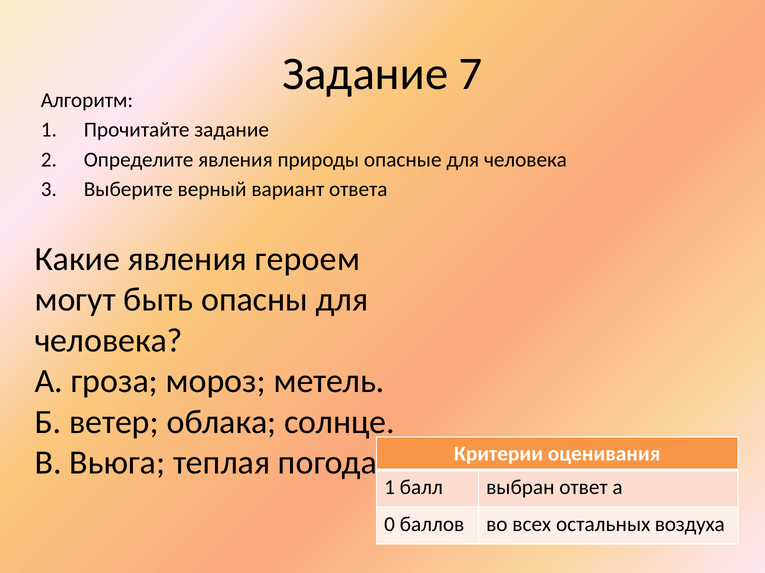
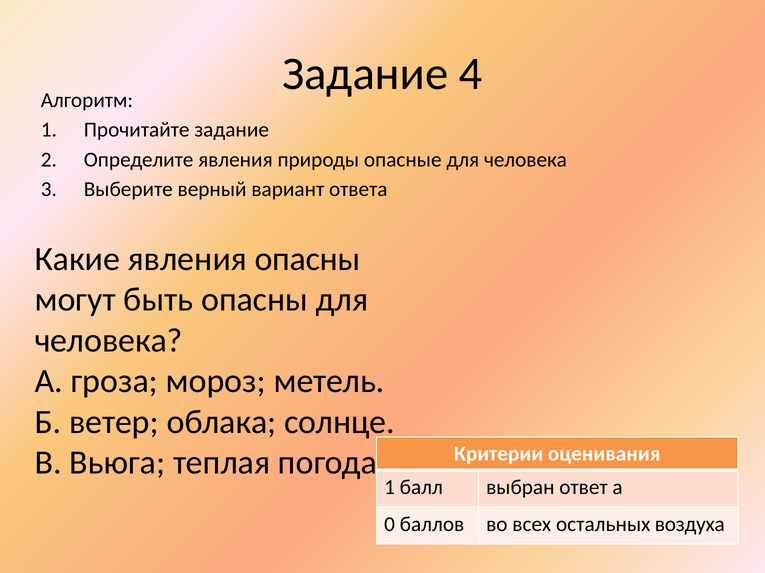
7: 7 -> 4
явления героем: героем -> опасны
